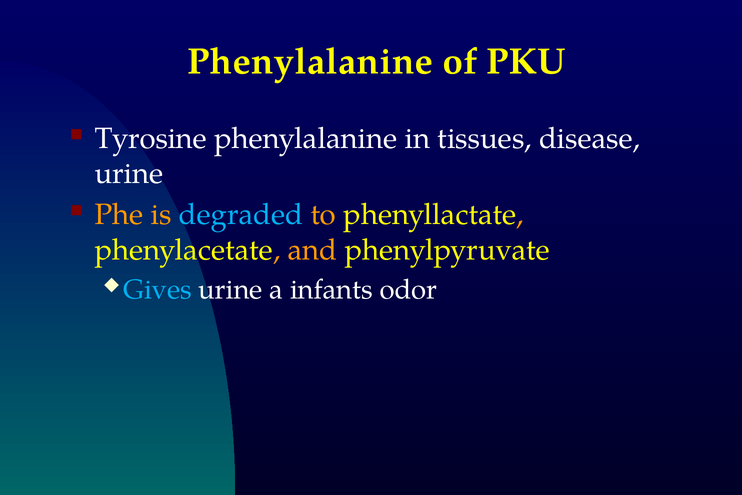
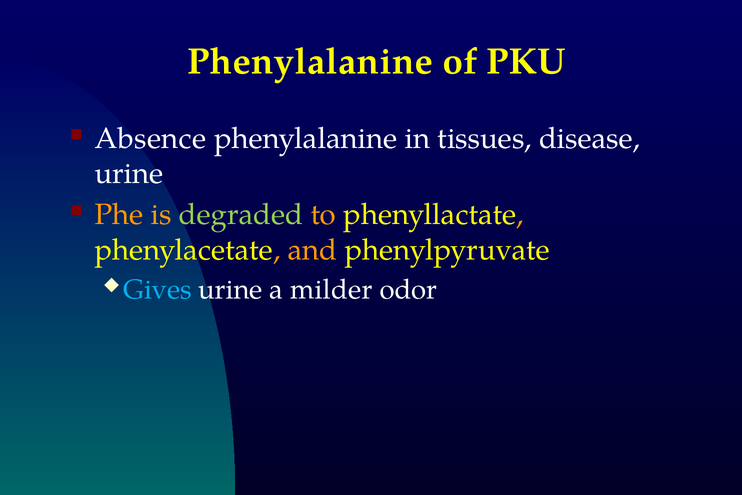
Tyrosine: Tyrosine -> Absence
degraded colour: light blue -> light green
infants: infants -> milder
